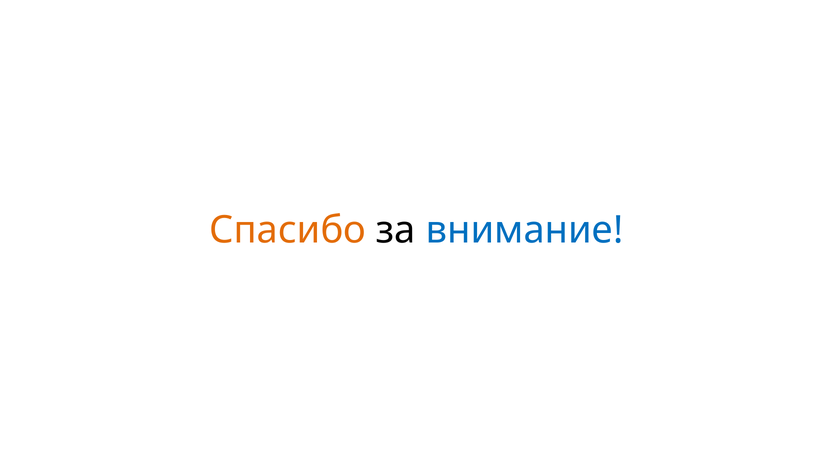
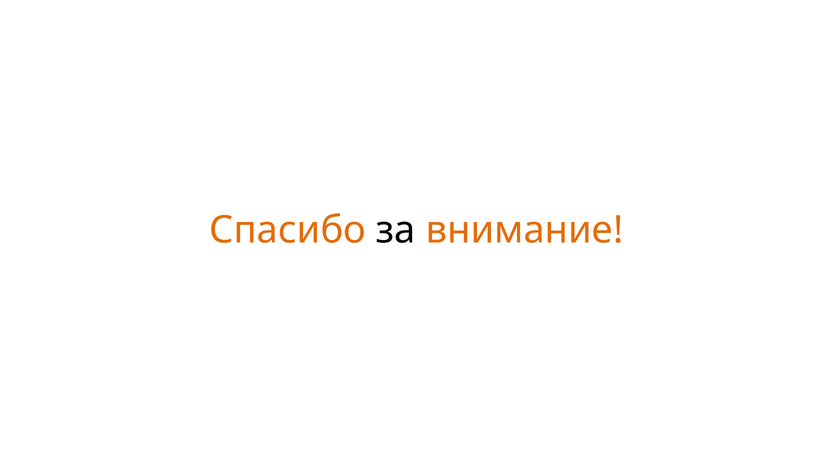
внимание colour: blue -> orange
